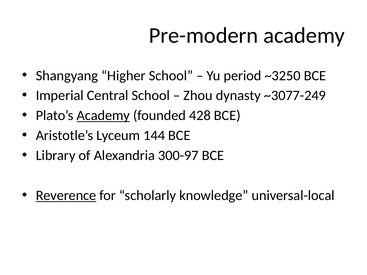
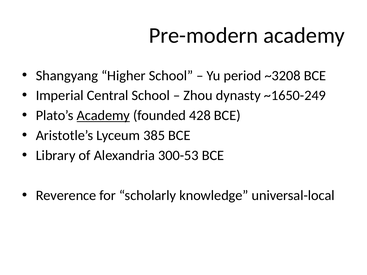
~3250: ~3250 -> ~3208
~3077-249: ~3077-249 -> ~1650-249
144: 144 -> 385
300-97: 300-97 -> 300-53
Reverence underline: present -> none
